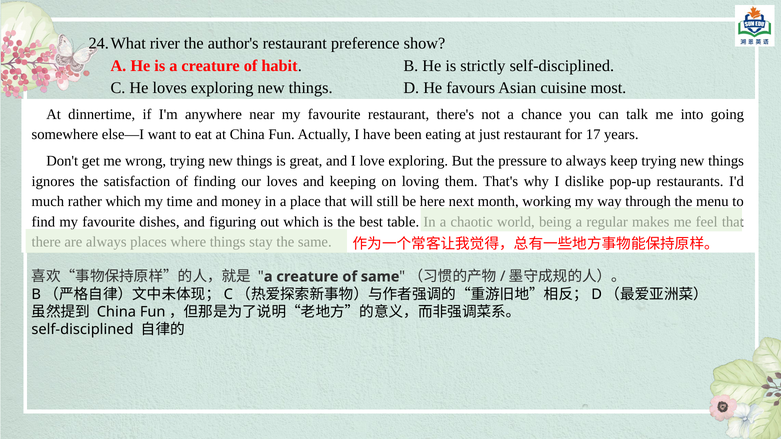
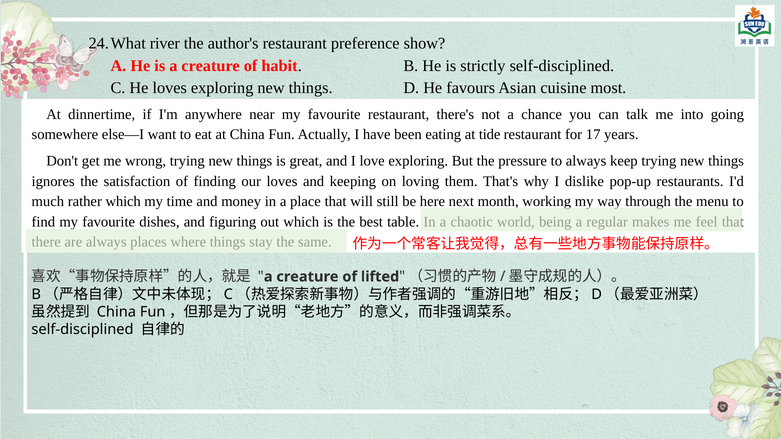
just: just -> tide
of same: same -> lifted
